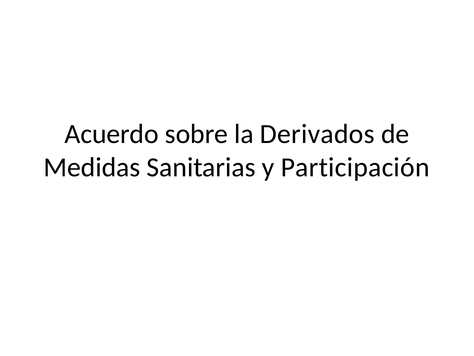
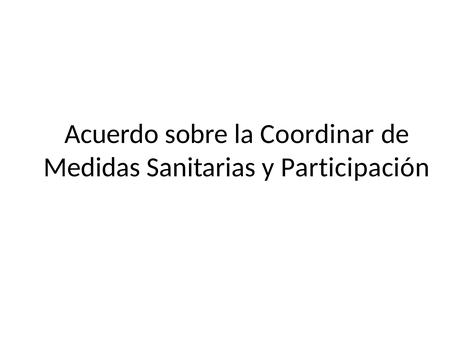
Derivados: Derivados -> Coordinar
